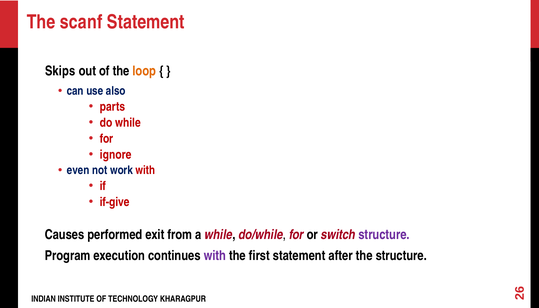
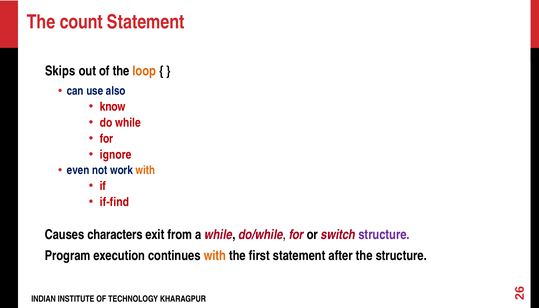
scanf: scanf -> count
parts: parts -> know
with at (145, 170) colour: red -> orange
if-give: if-give -> if-find
performed: performed -> characters
with at (215, 256) colour: purple -> orange
